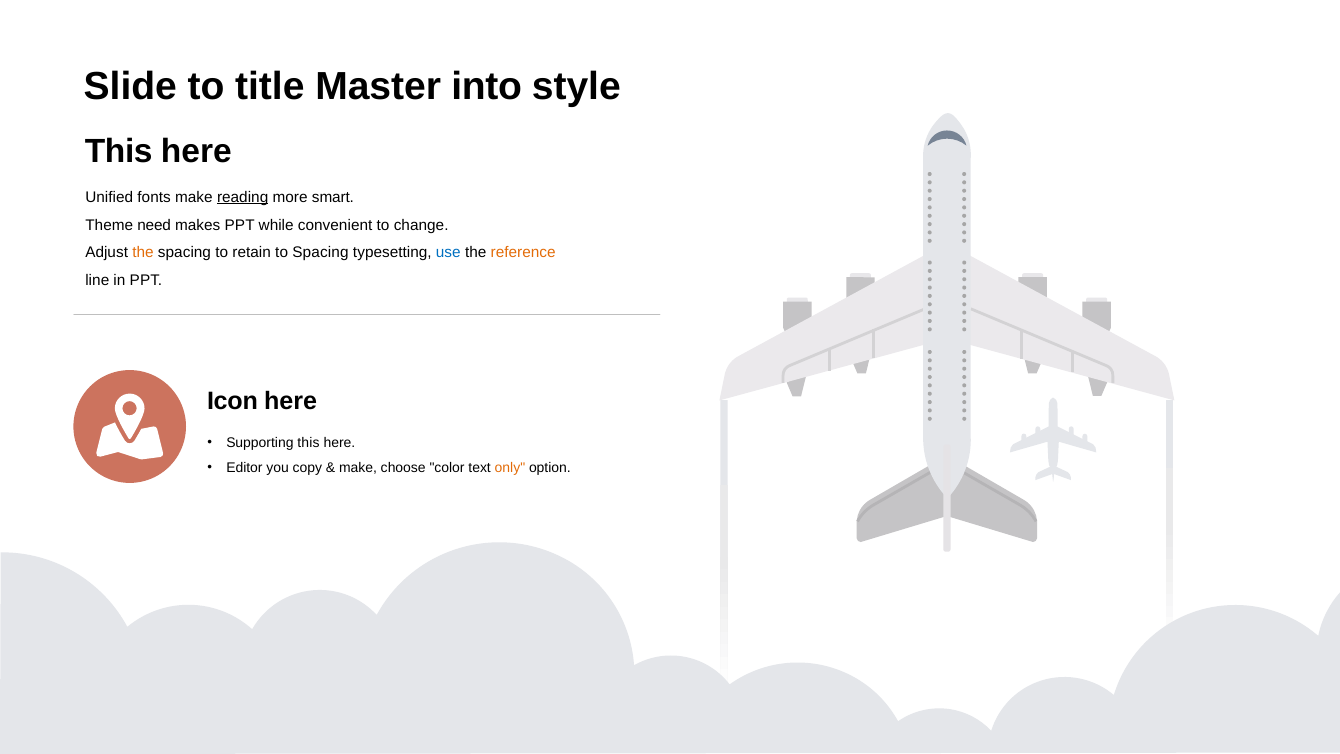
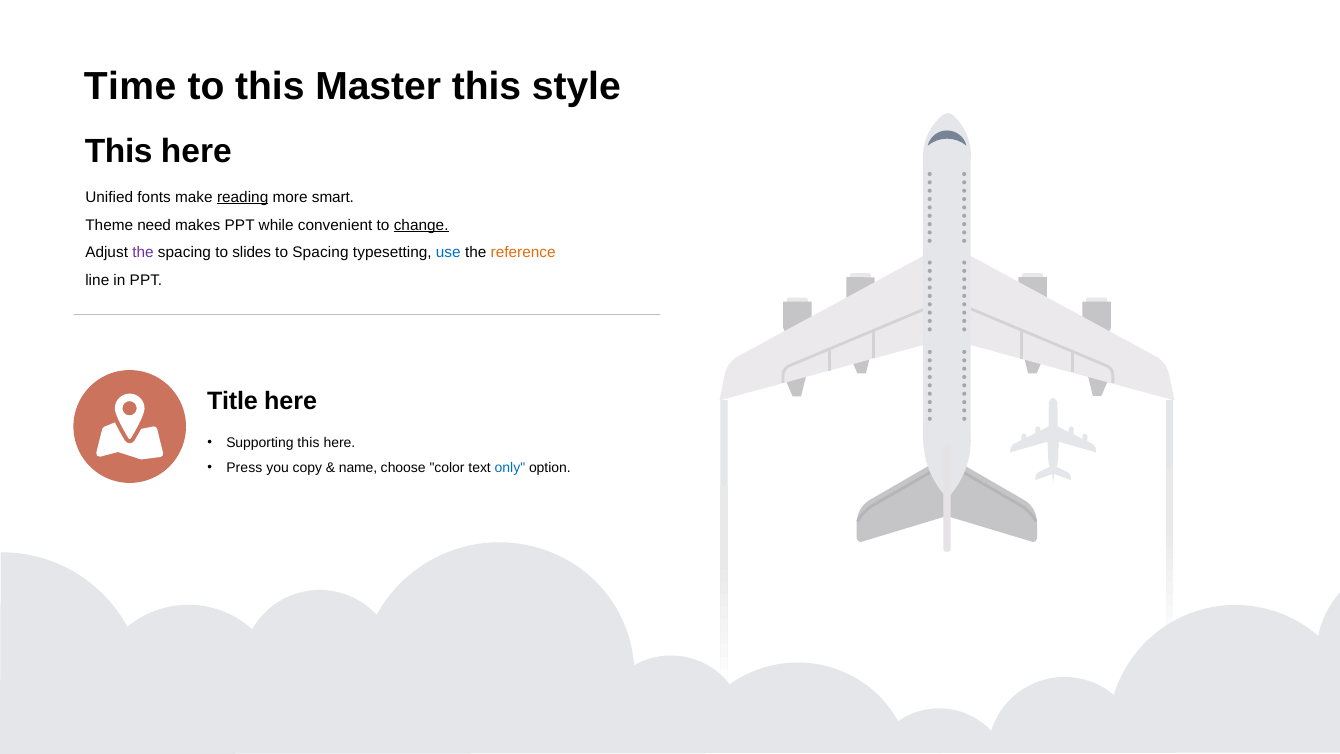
Slide: Slide -> Time
to title: title -> this
Master into: into -> this
change underline: none -> present
the at (143, 253) colour: orange -> purple
retain: retain -> slides
Icon: Icon -> Title
Editor: Editor -> Press
make at (358, 468): make -> name
only colour: orange -> blue
